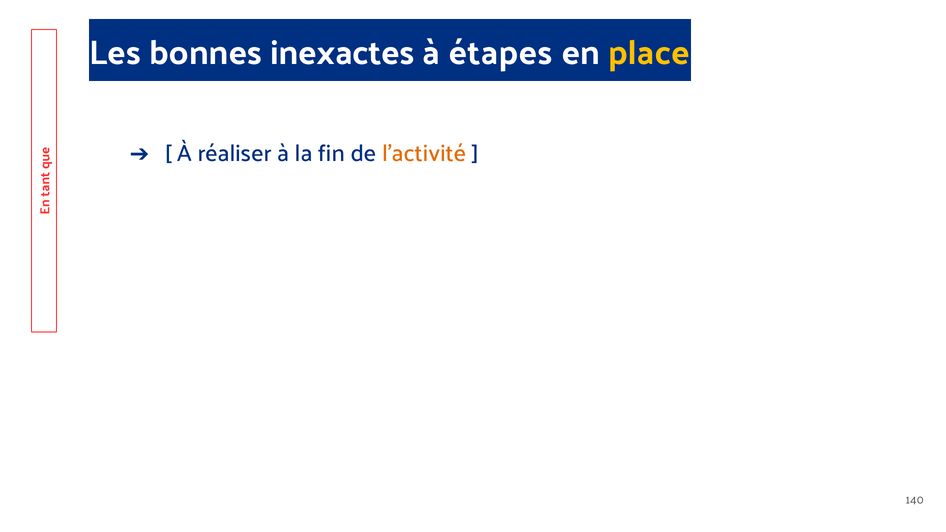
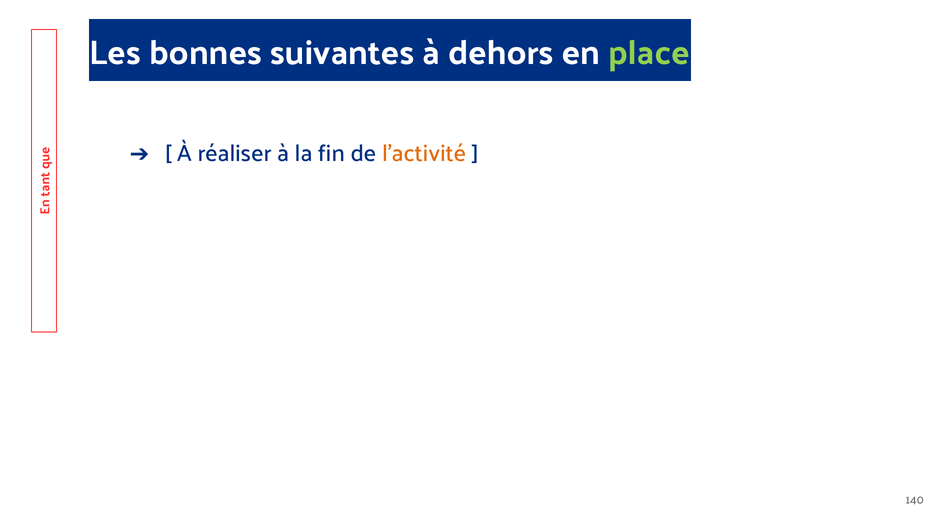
inexactes: inexactes -> suivantes
étapes: étapes -> dehors
place colour: yellow -> light green
